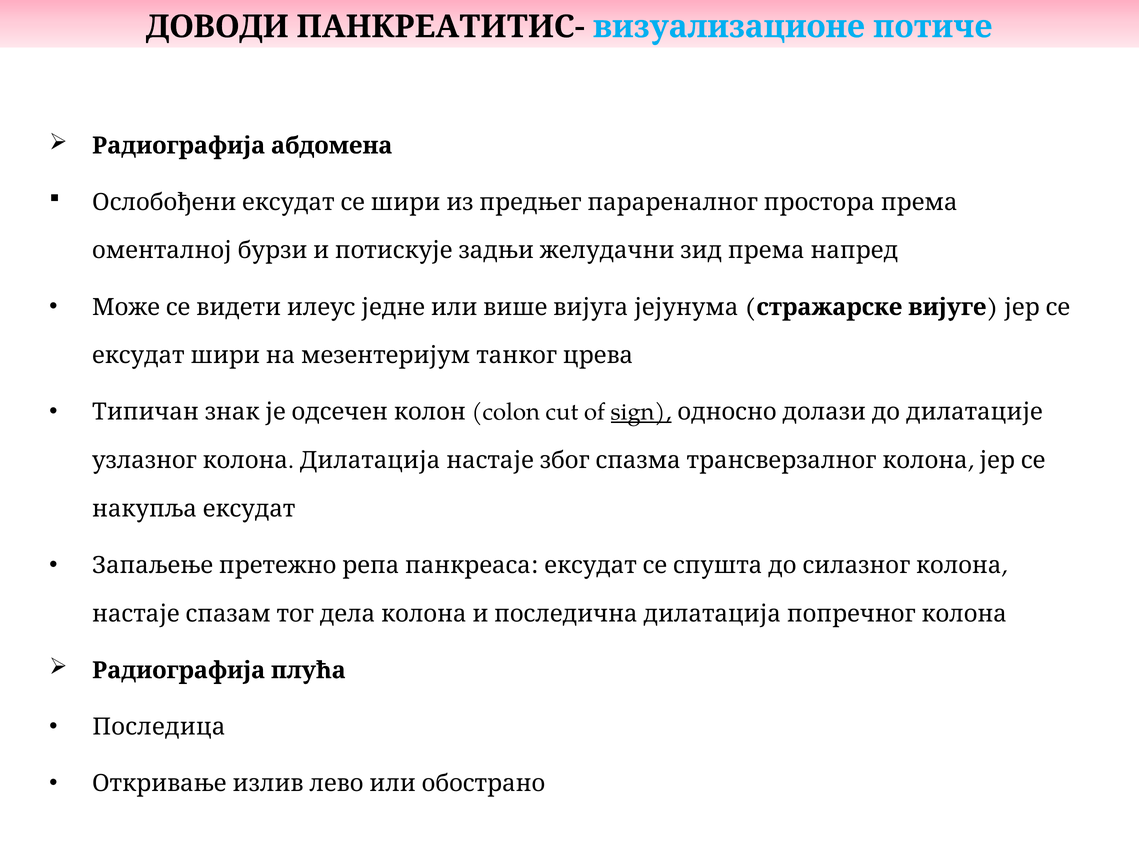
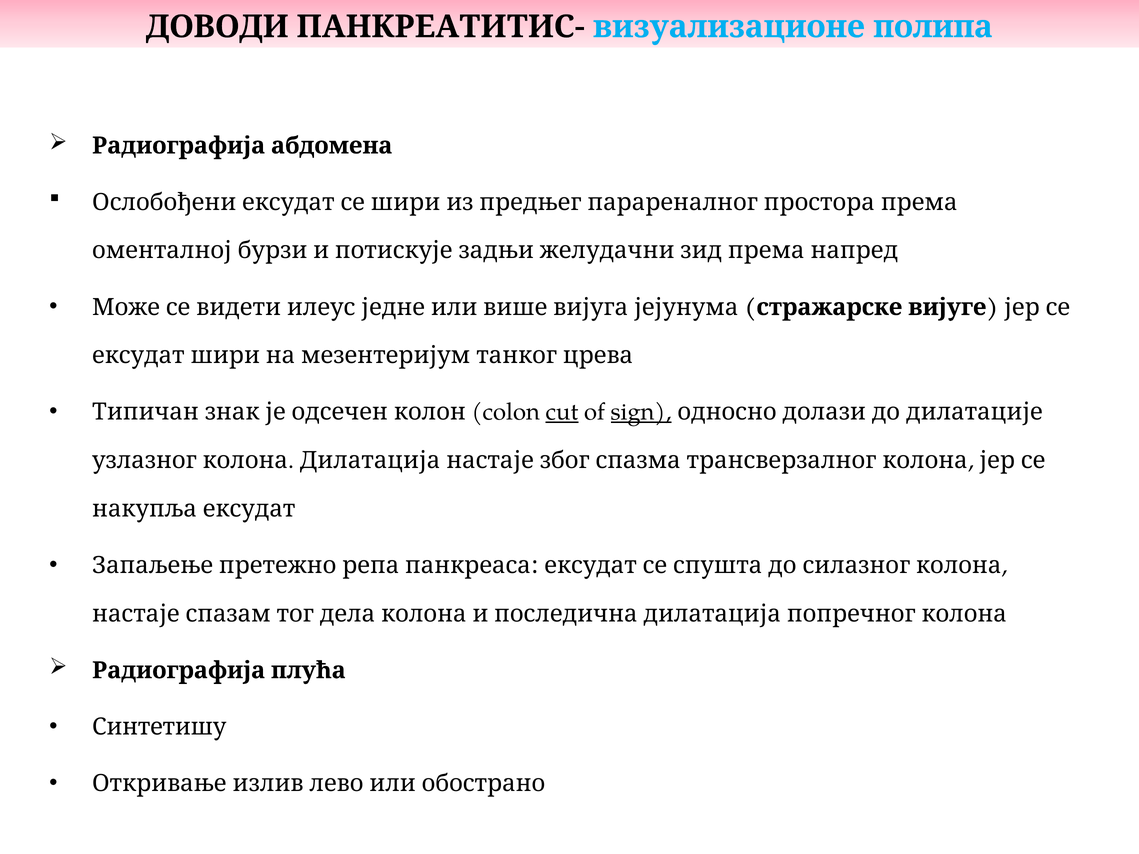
потиче: потиче -> полипа
cut underline: none -> present
Последица: Последица -> Синтетишу
